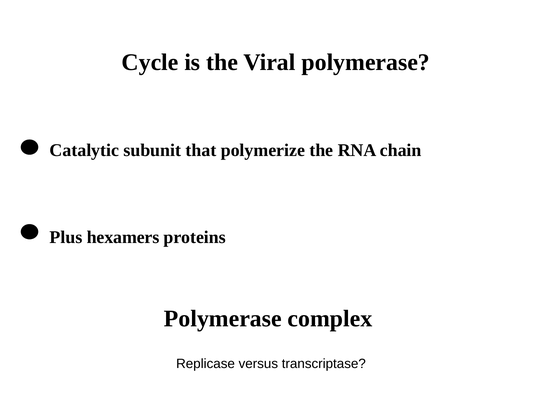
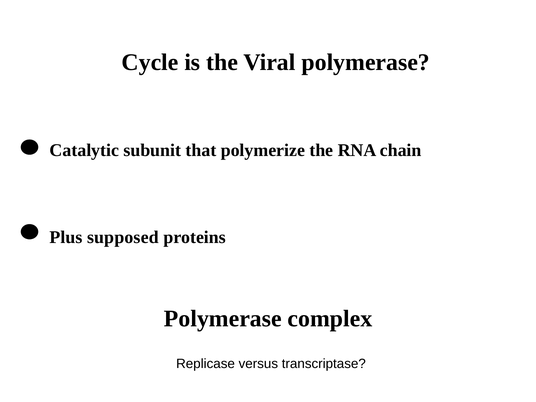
hexamers: hexamers -> supposed
